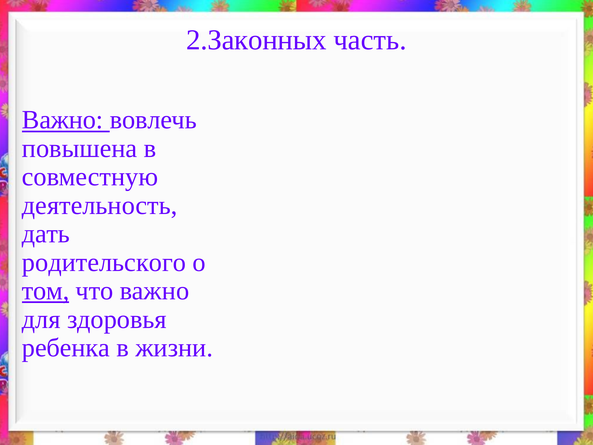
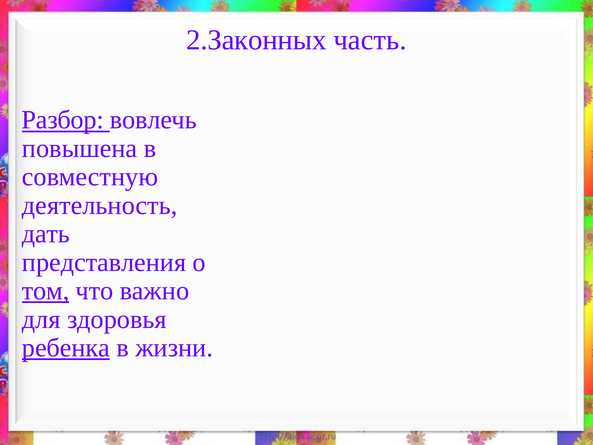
Важно at (63, 120): Важно -> Разбор
родительского: родительского -> представления
ребенка underline: none -> present
